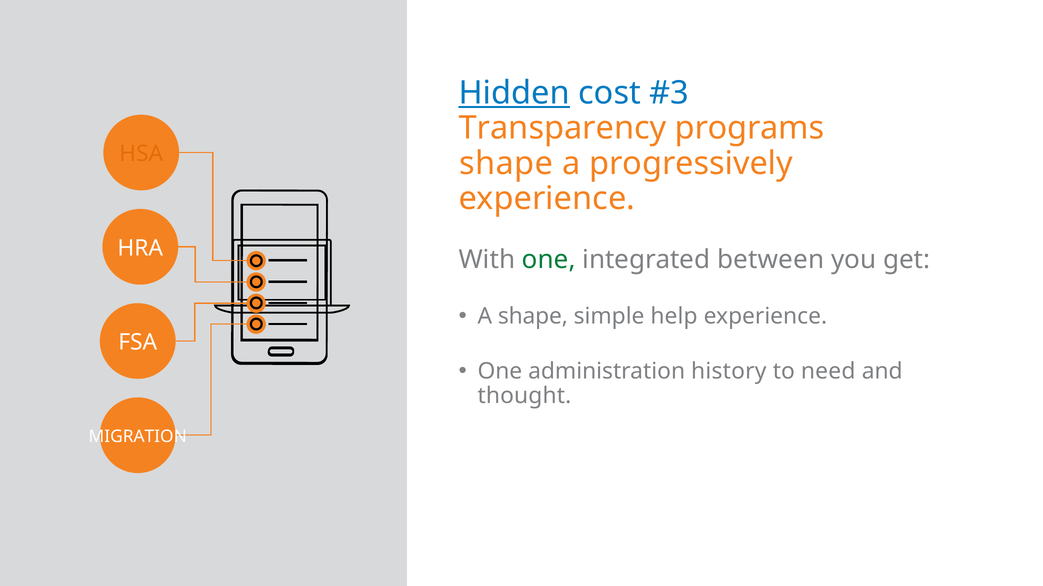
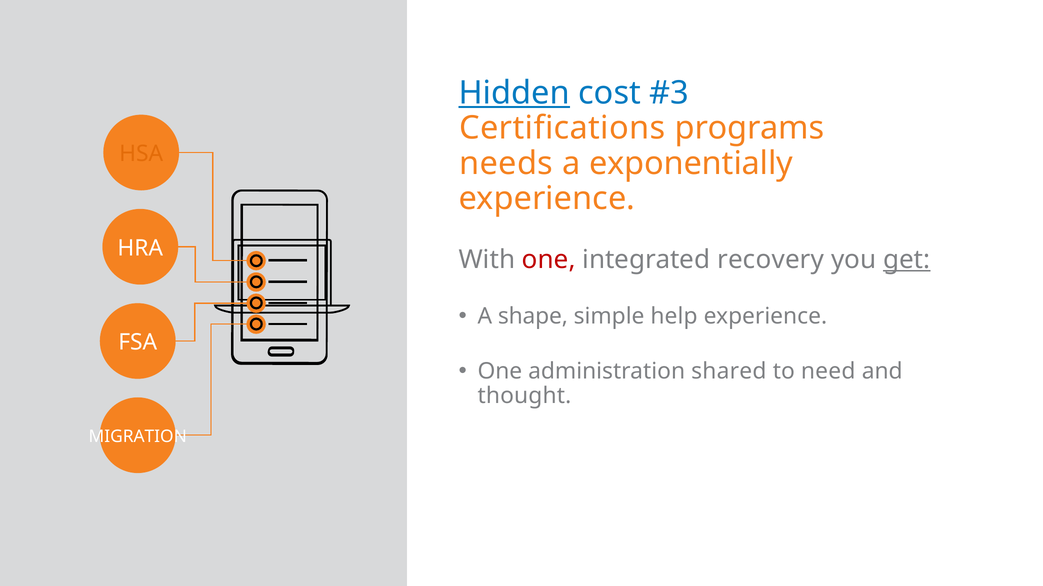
Transparency: Transparency -> Certifications
shape at (506, 164): shape -> needs
progressively: progressively -> exponentially
one at (549, 260) colour: green -> red
between: between -> recovery
get underline: none -> present
history: history -> shared
